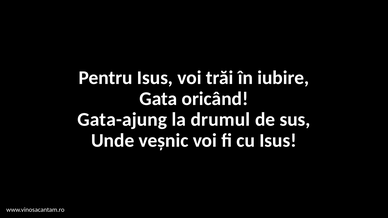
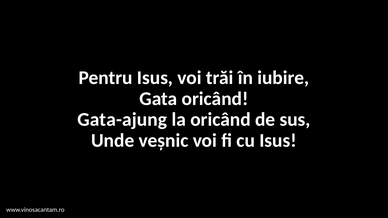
la drumul: drumul -> oricând
